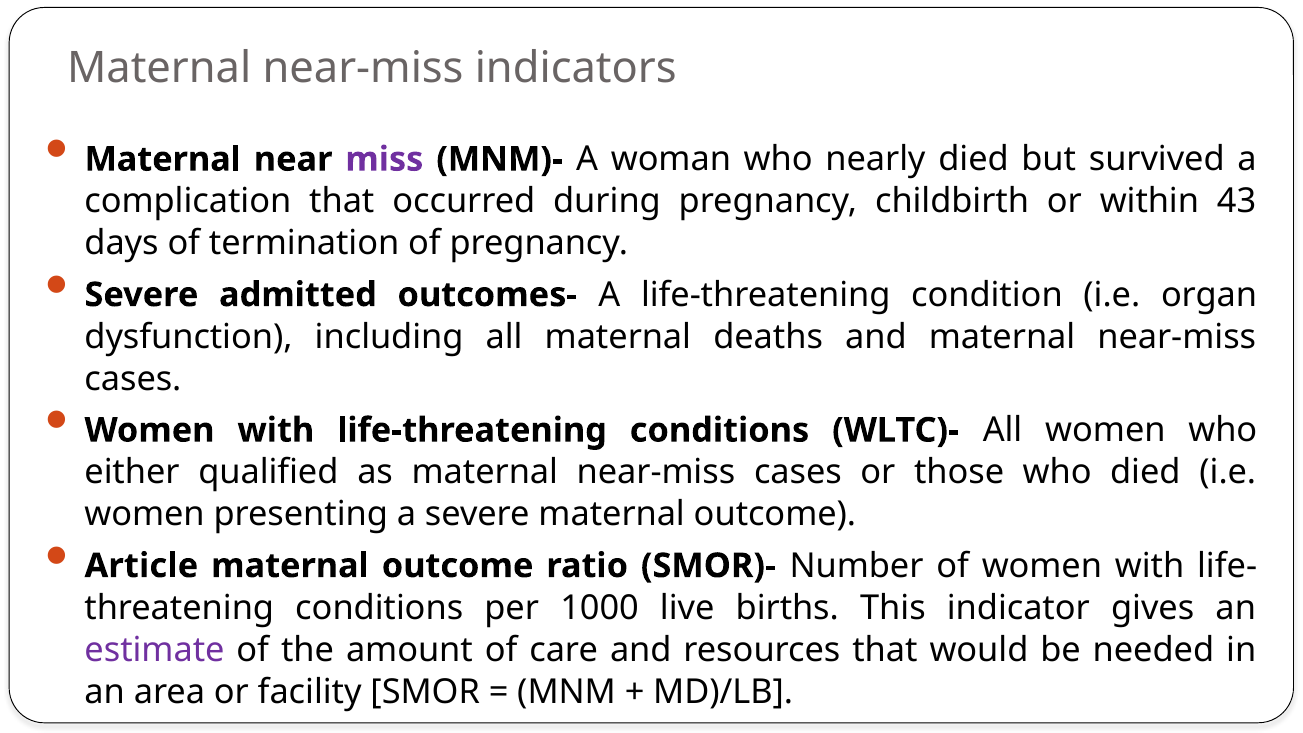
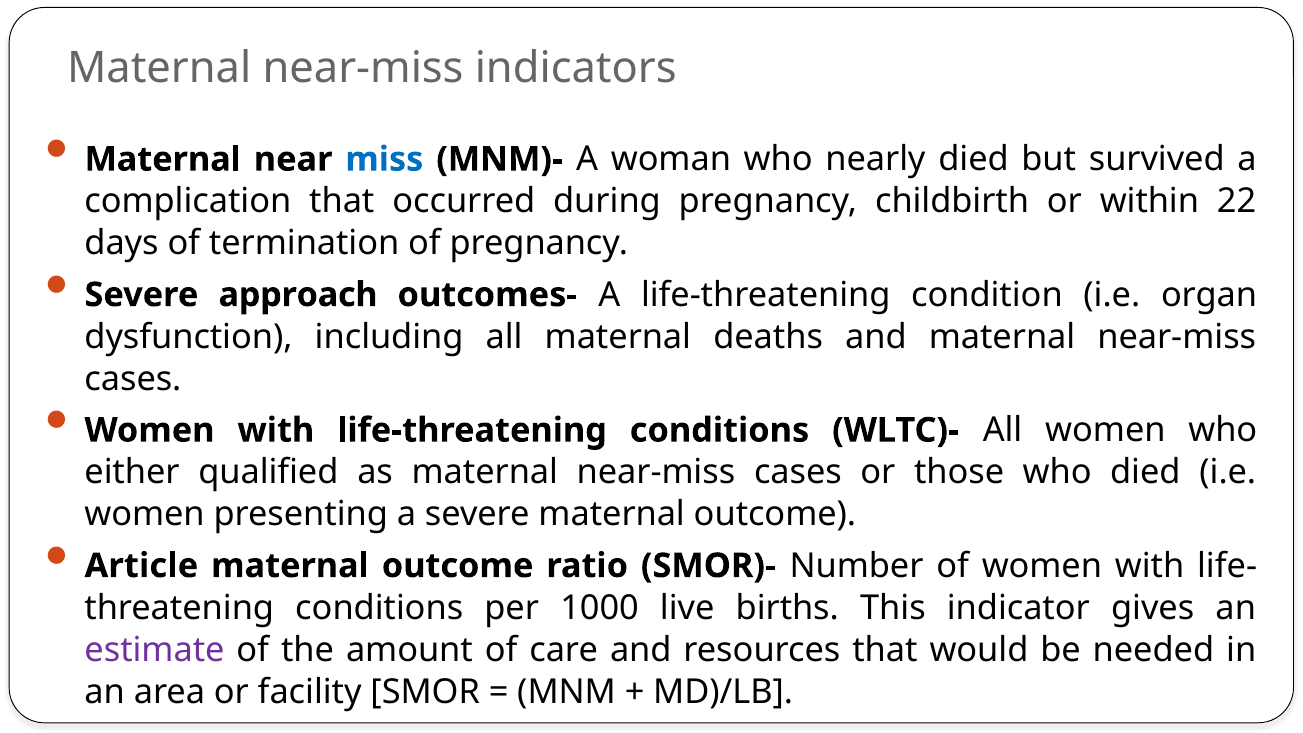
miss colour: purple -> blue
43: 43 -> 22
admitted: admitted -> approach
